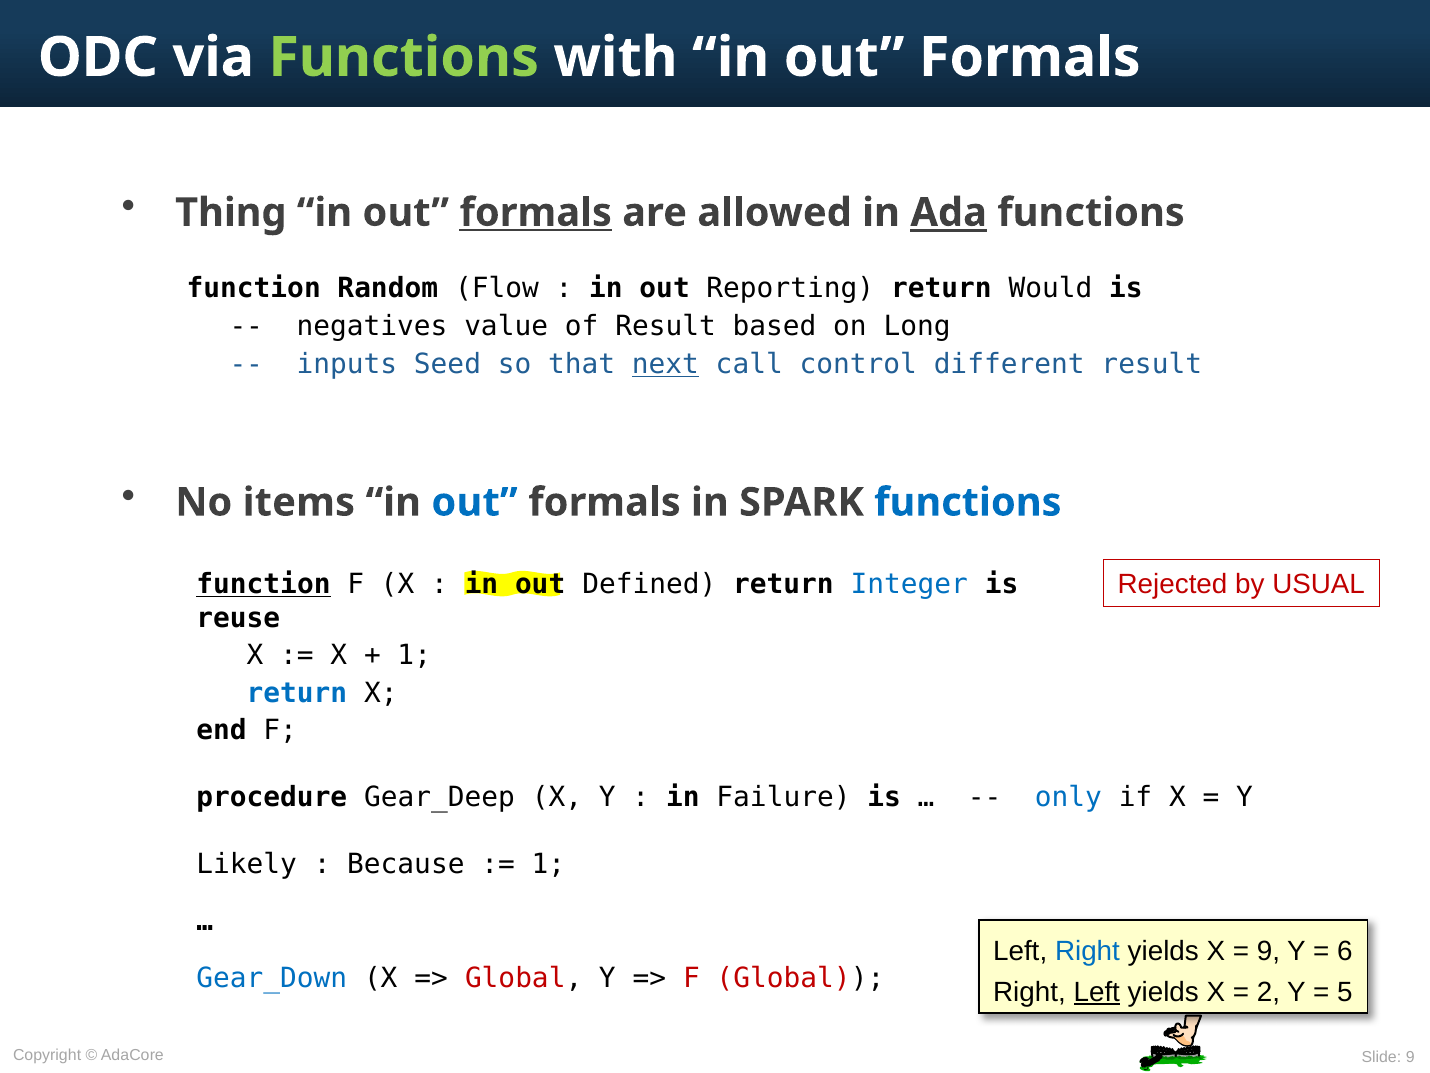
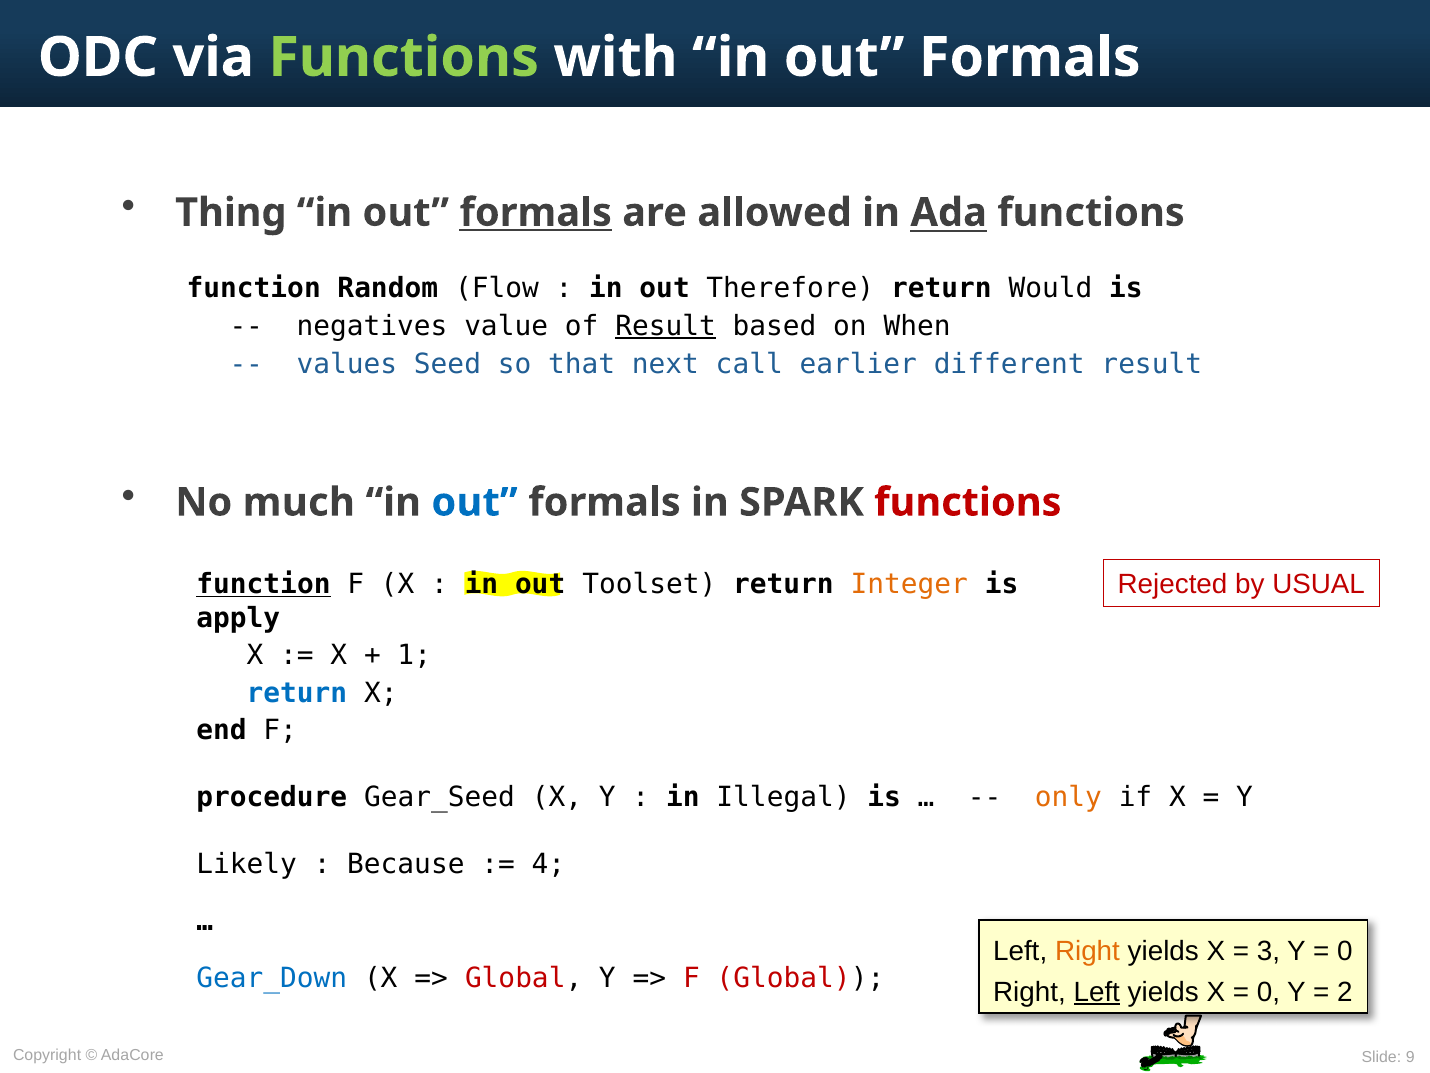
Ada underline: present -> none
Reporting: Reporting -> Therefore
Result at (666, 326) underline: none -> present
Long: Long -> When
inputs: inputs -> values
next underline: present -> none
control: control -> earlier
items: items -> much
functions at (968, 502) colour: blue -> red
Defined: Defined -> Toolset
Integer colour: blue -> orange
reuse: reuse -> apply
Gear_Deep: Gear_Deep -> Gear_Seed
Failure: Failure -> Illegal
only colour: blue -> orange
1 at (548, 863): 1 -> 4
Right at (1087, 951) colour: blue -> orange
9 at (1268, 951): 9 -> 3
6 at (1345, 951): 6 -> 0
2 at (1268, 991): 2 -> 0
5: 5 -> 2
